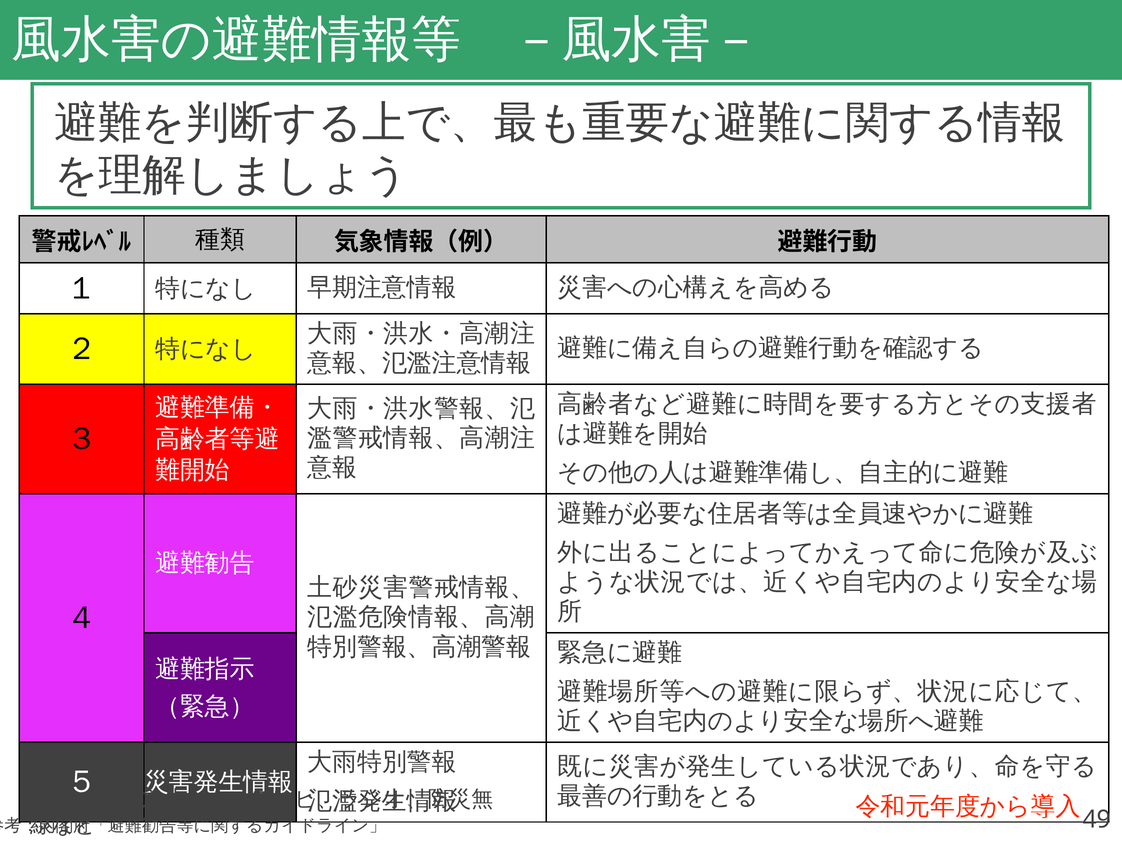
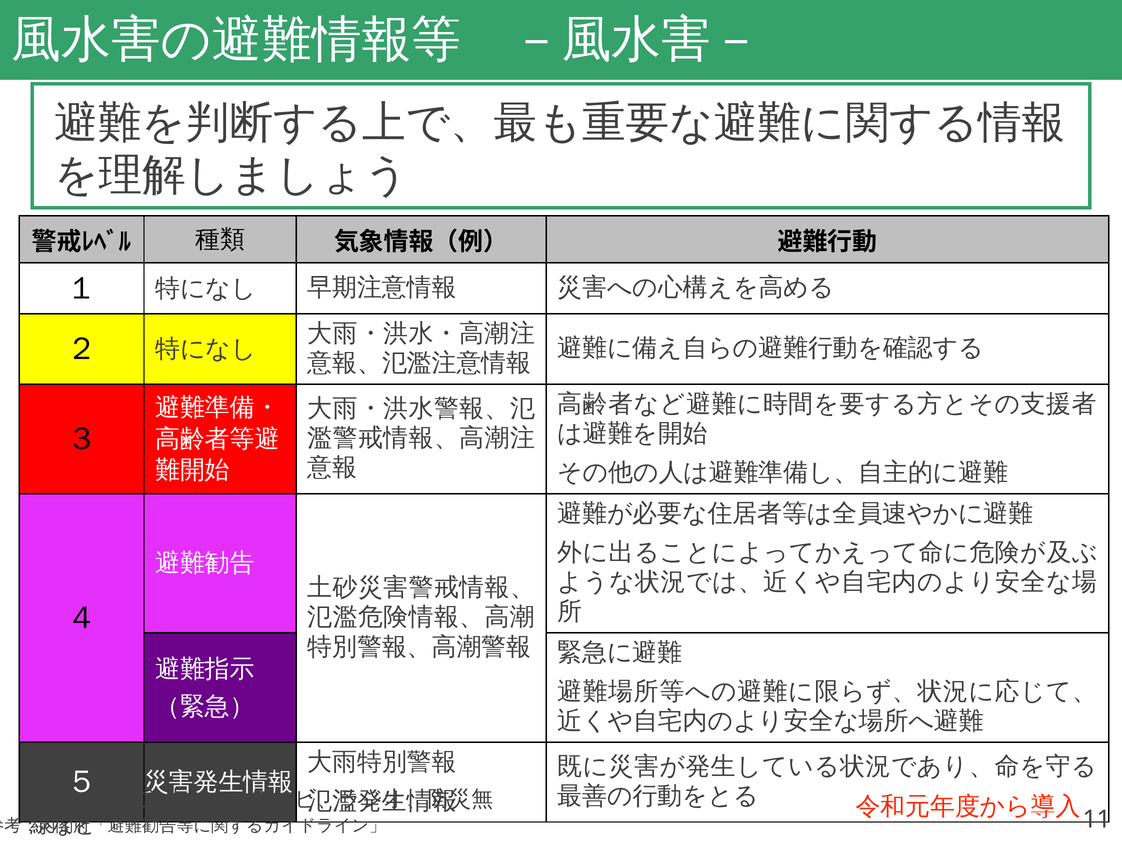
49: 49 -> 11
